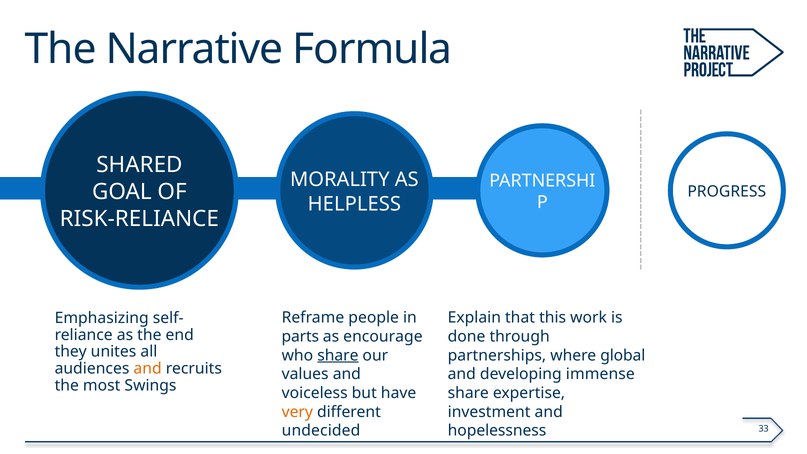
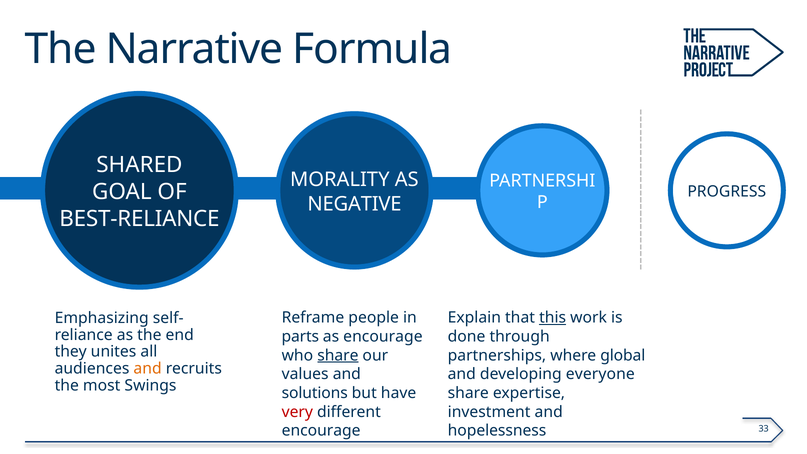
HELPLESS: HELPLESS -> NEGATIVE
RISK-RELIANCE: RISK-RELIANCE -> BEST-RELIANCE
this underline: none -> present
immense: immense -> everyone
voiceless: voiceless -> solutions
very colour: orange -> red
undecided at (321, 431): undecided -> encourage
